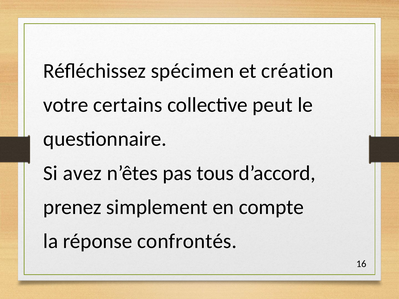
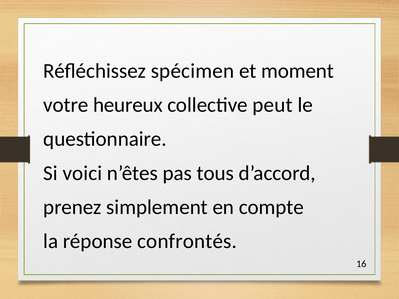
création: création -> moment
certains: certains -> heureux
avez: avez -> voici
